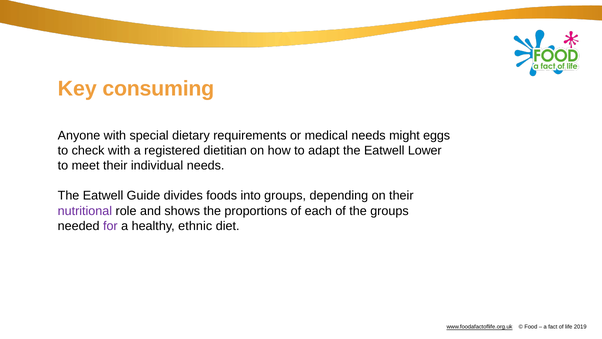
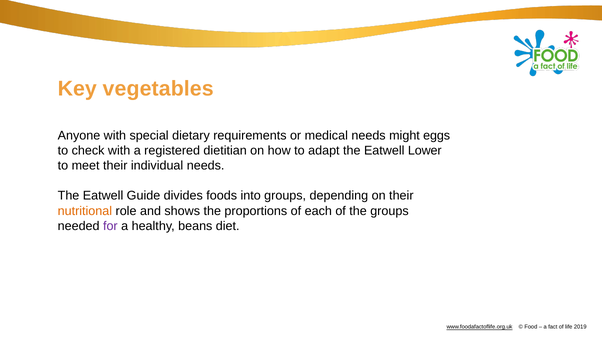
consuming: consuming -> vegetables
nutritional colour: purple -> orange
ethnic: ethnic -> beans
